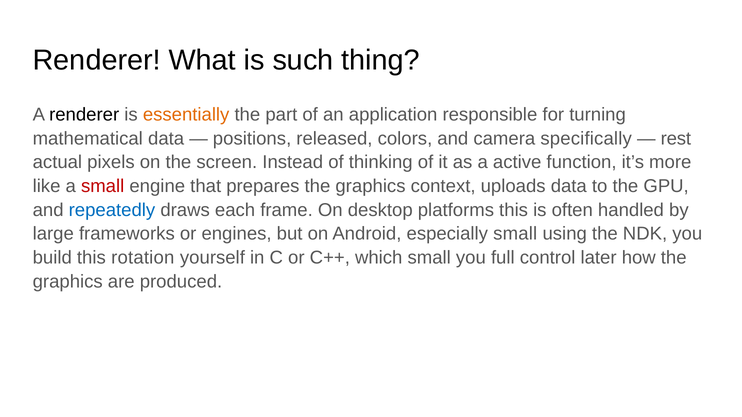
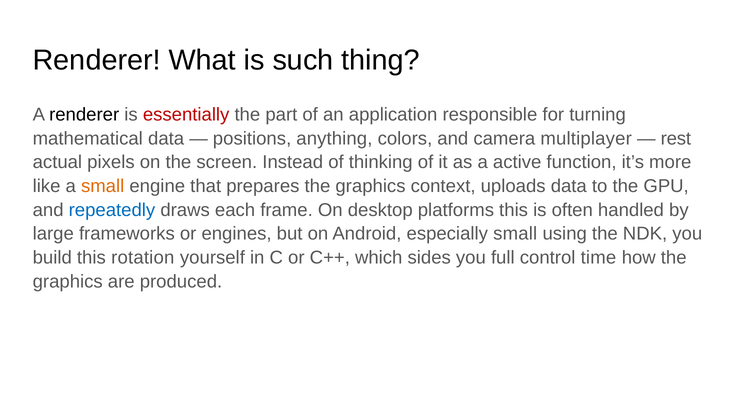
essentially colour: orange -> red
released: released -> anything
specifically: specifically -> multiplayer
small at (103, 186) colour: red -> orange
which small: small -> sides
later: later -> time
